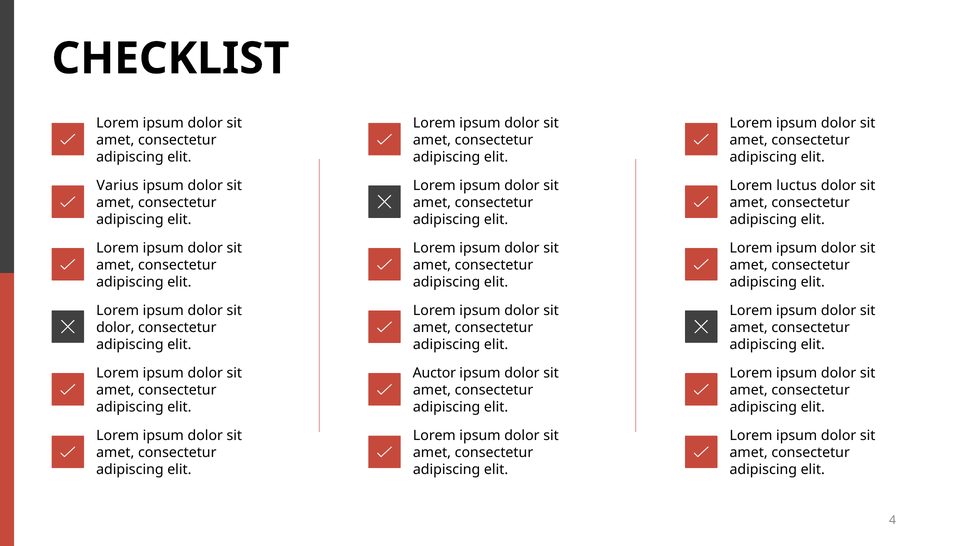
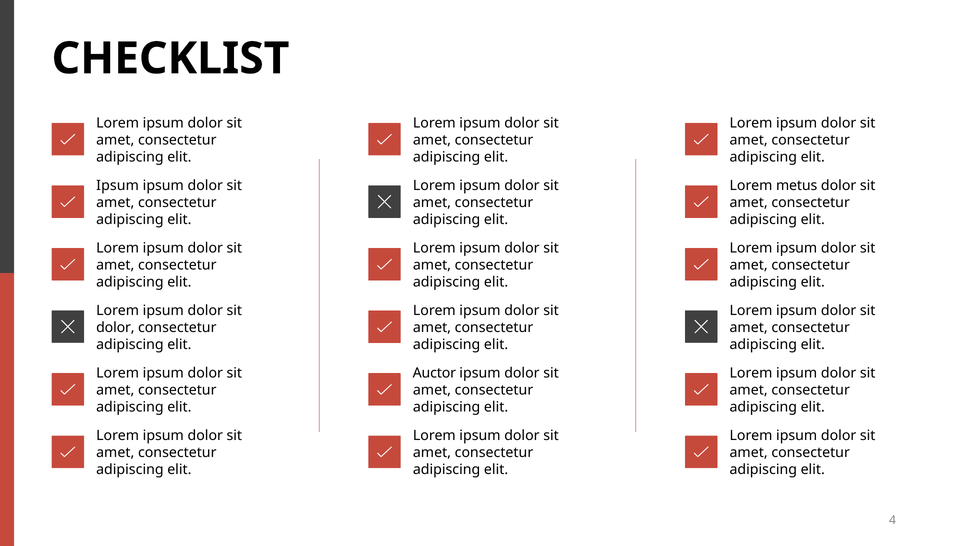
Varius at (118, 186): Varius -> Ipsum
luctus: luctus -> metus
